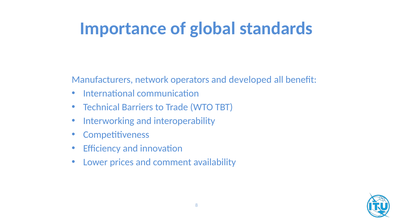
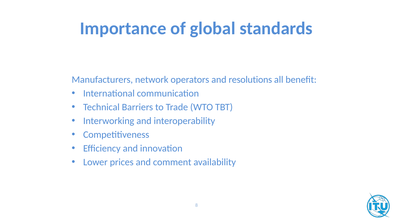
developed: developed -> resolutions
